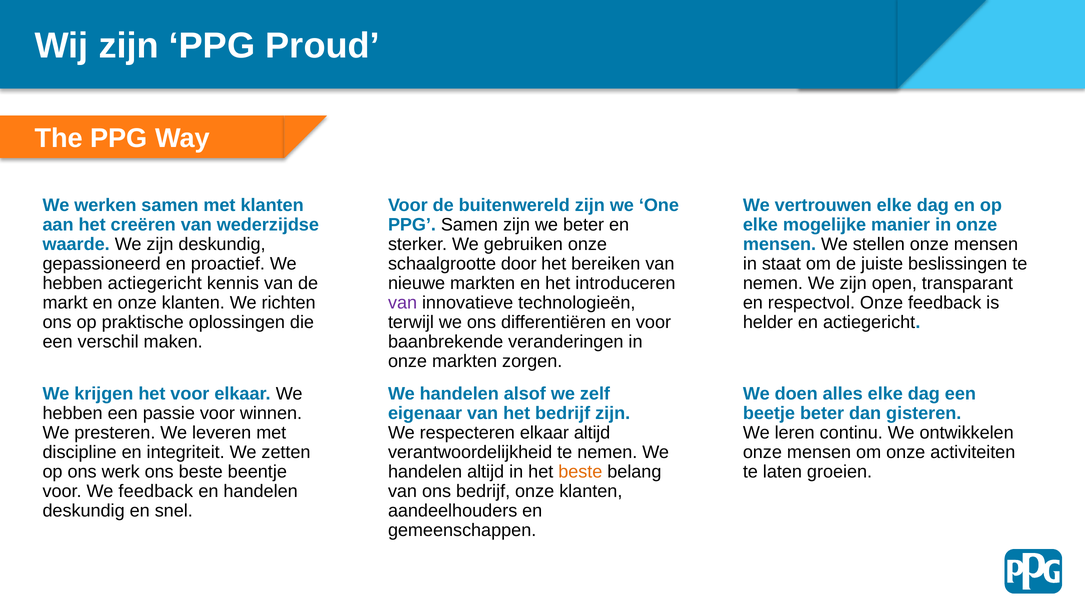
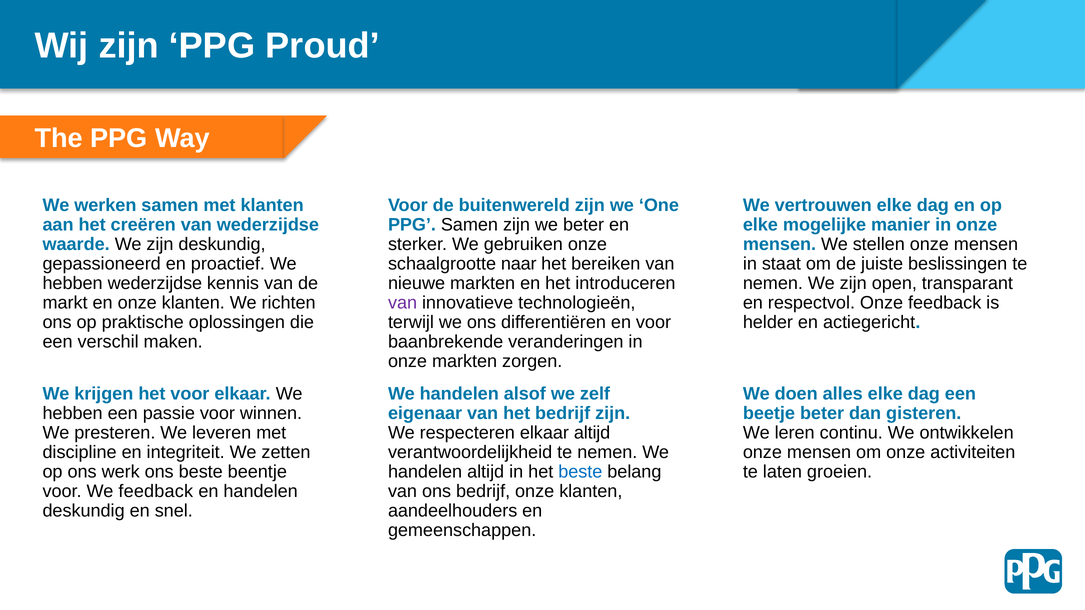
door: door -> naar
hebben actiegericht: actiegericht -> wederzijdse
beste at (580, 472) colour: orange -> blue
